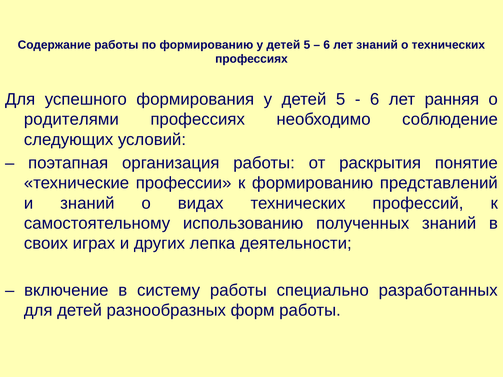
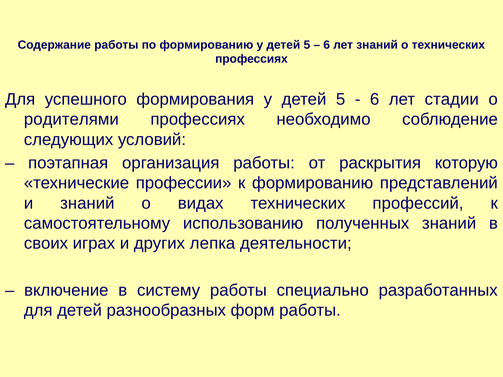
ранняя: ранняя -> стадии
понятие: понятие -> которую
